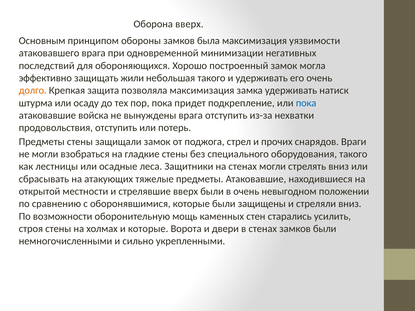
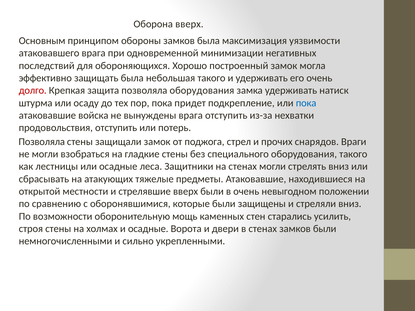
защищать жили: жили -> была
долго colour: orange -> red
позволяла максимизация: максимизация -> оборудования
Предметы at (42, 142): Предметы -> Позволяла
и которые: которые -> осадные
